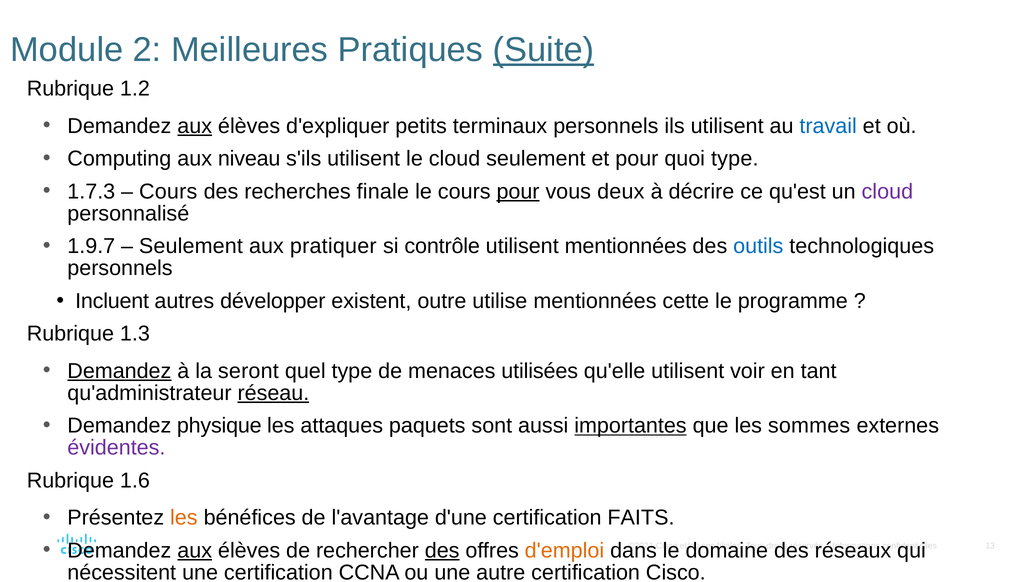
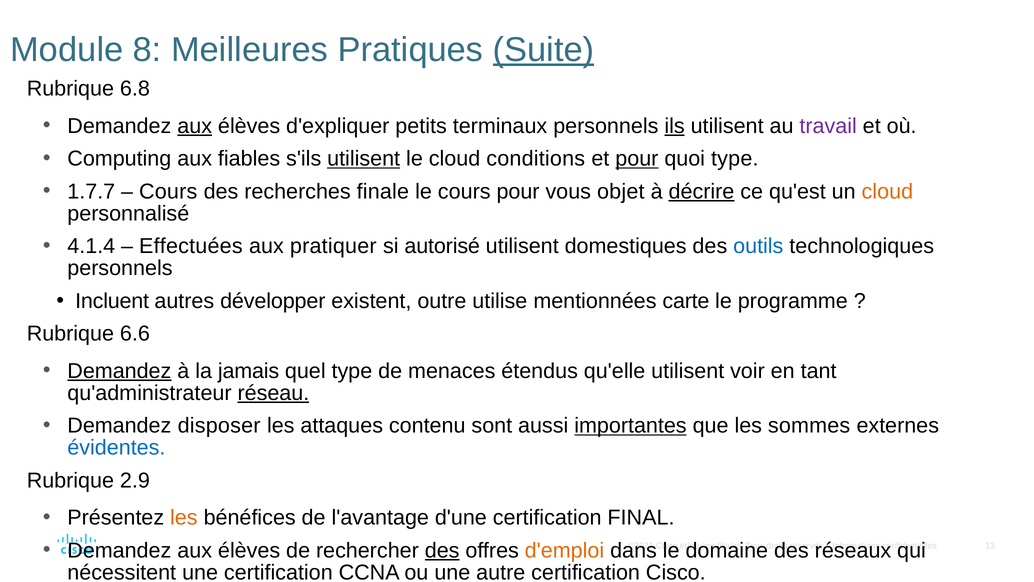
2: 2 -> 8
1.2: 1.2 -> 6.8
ils underline: none -> present
travail colour: blue -> purple
niveau: niveau -> fiables
utilisent at (364, 159) underline: none -> present
cloud seulement: seulement -> conditions
pour at (637, 159) underline: none -> present
1.7.3: 1.7.3 -> 1.7.7
pour at (518, 191) underline: present -> none
deux: deux -> objet
décrire underline: none -> present
cloud at (887, 191) colour: purple -> orange
1.9.7: 1.9.7 -> 4.1.4
Seulement at (191, 246): Seulement -> Effectuées
contrôle: contrôle -> autorisé
utilisent mentionnées: mentionnées -> domestiques
cette: cette -> carte
1.3: 1.3 -> 6.6
seront: seront -> jamais
utilisées: utilisées -> étendus
physique: physique -> disposer
paquets: paquets -> contenu
évidentes colour: purple -> blue
1.6: 1.6 -> 2.9
FAITS: FAITS -> FINAL
aux at (195, 550) underline: present -> none
